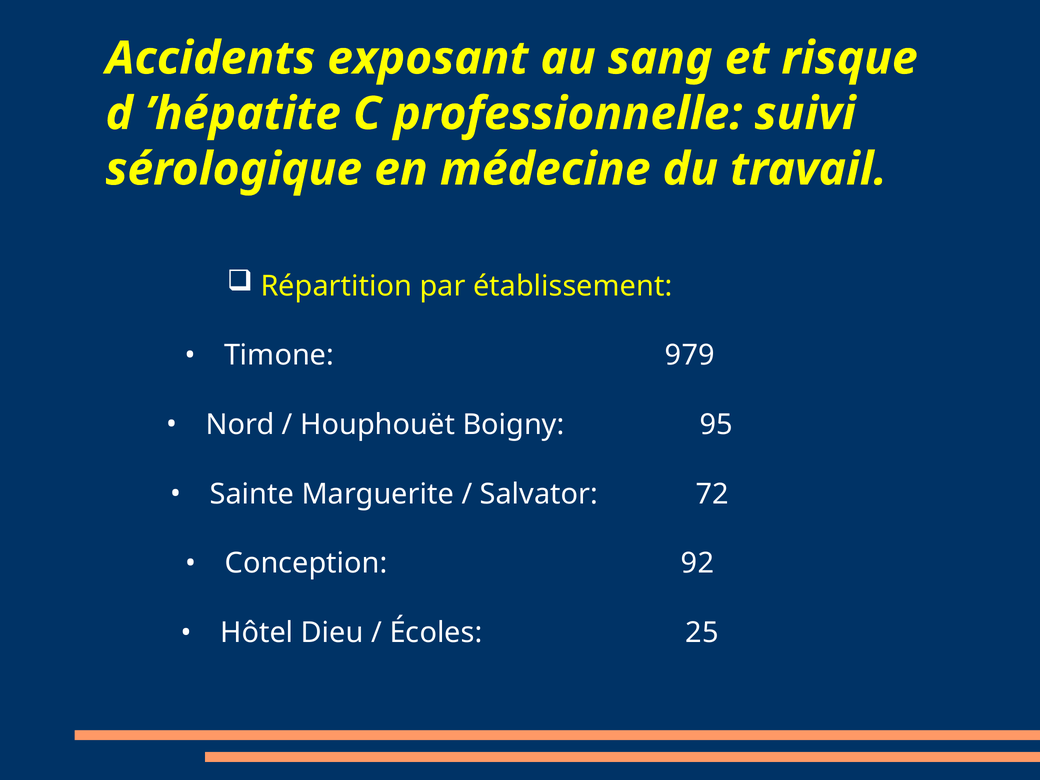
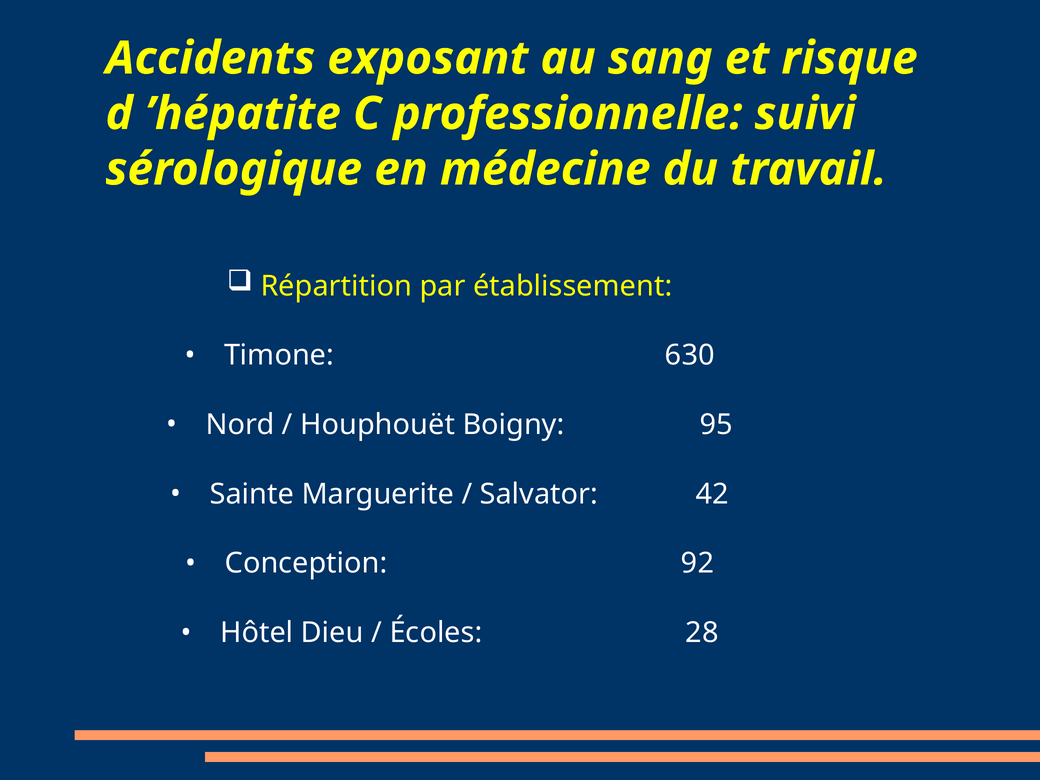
979: 979 -> 630
72: 72 -> 42
25: 25 -> 28
